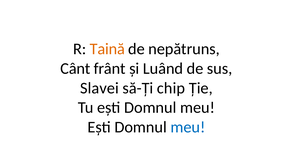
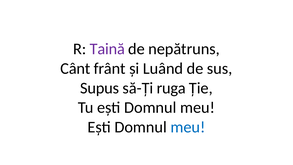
Taină colour: orange -> purple
Slavei: Slavei -> Supus
chip: chip -> ruga
